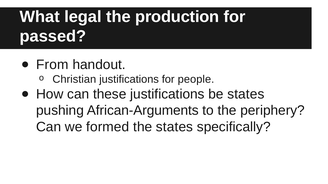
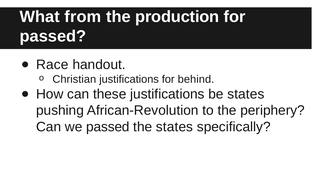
legal: legal -> from
From: From -> Race
people: people -> behind
African-Arguments: African-Arguments -> African-Revolution
we formed: formed -> passed
